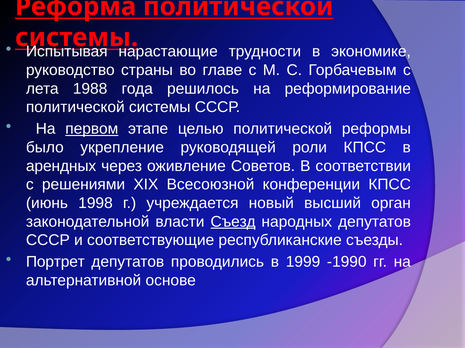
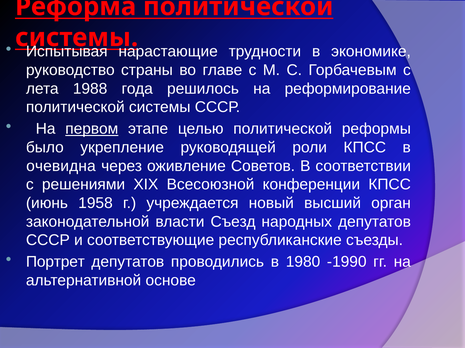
арендных: арендных -> очевидна
1998: 1998 -> 1958
Съезд underline: present -> none
1999: 1999 -> 1980
